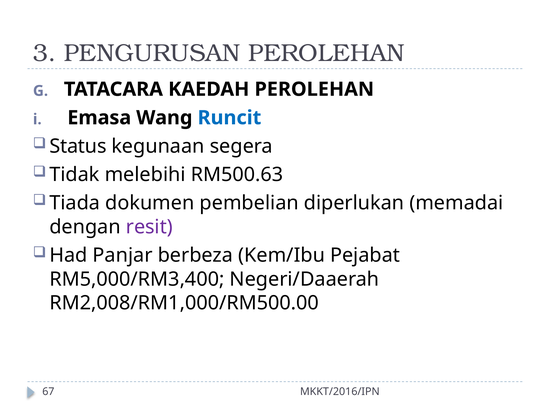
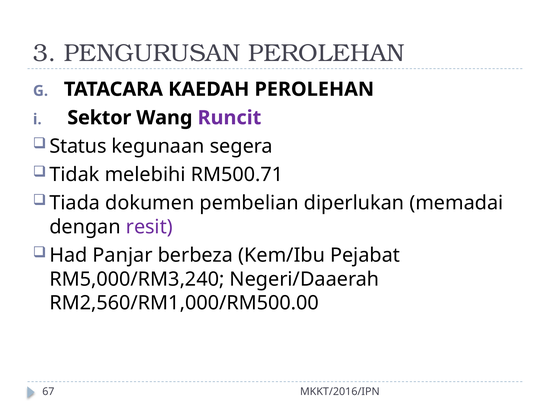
Emasa: Emasa -> Sektor
Runcit colour: blue -> purple
RM500.63: RM500.63 -> RM500.71
RM5,000/RM3,400: RM5,000/RM3,400 -> RM5,000/RM3,240
RM2,008/RM1,000/RM500.00: RM2,008/RM1,000/RM500.00 -> RM2,560/RM1,000/RM500.00
